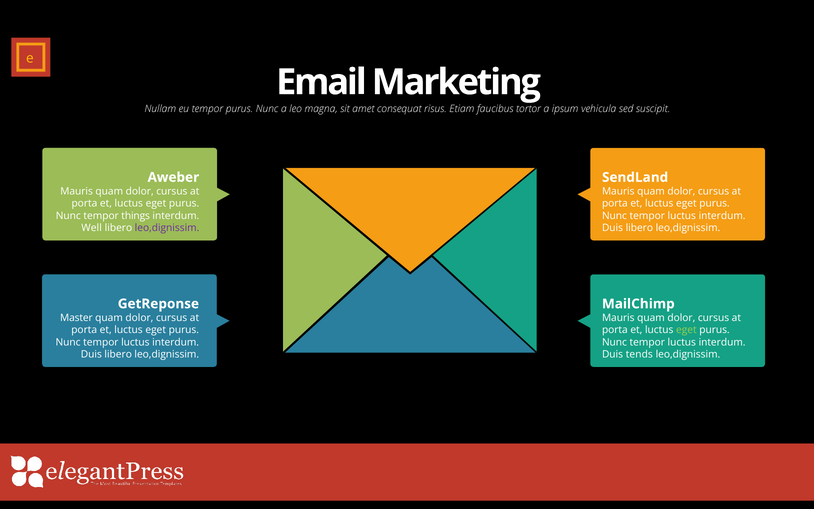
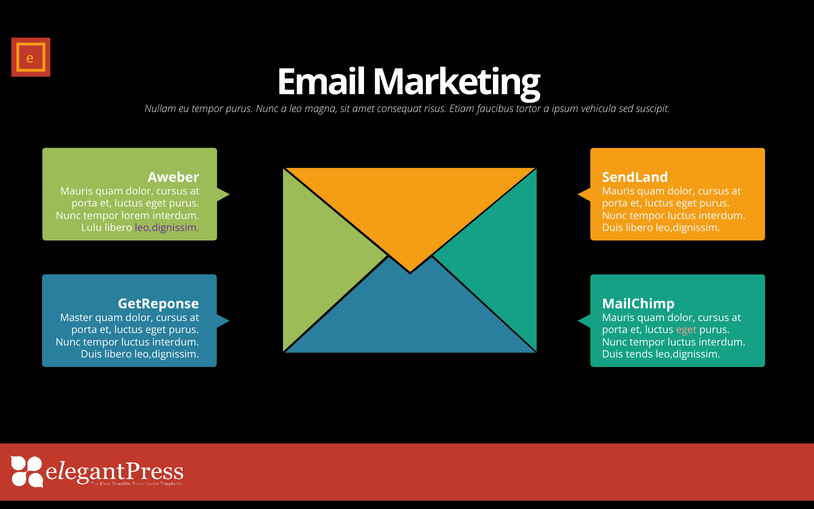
things: things -> lorem
Well: Well -> Lulu
eget at (686, 330) colour: light green -> pink
